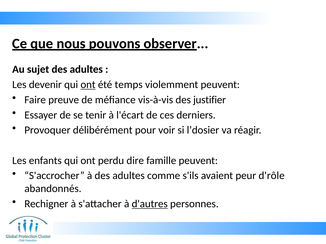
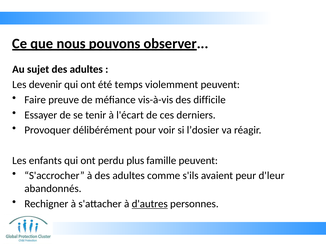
ont at (88, 85) underline: present -> none
justifier: justifier -> difficile
dire: dire -> plus
d'rôle: d'rôle -> d'leur
